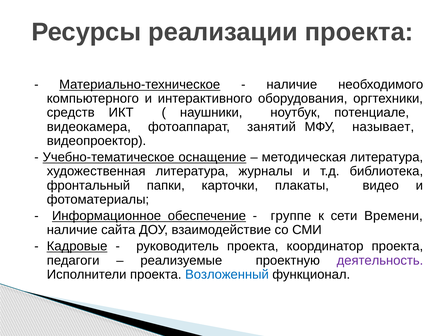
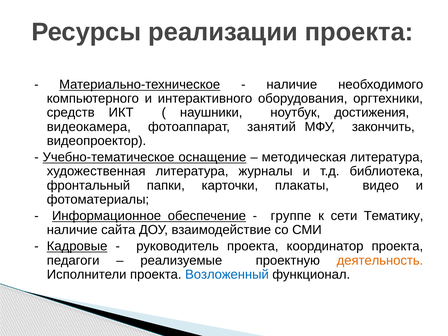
потенциале: потенциале -> достижения
называет: называет -> закончить
Времени: Времени -> Тематику
деятельность colour: purple -> orange
